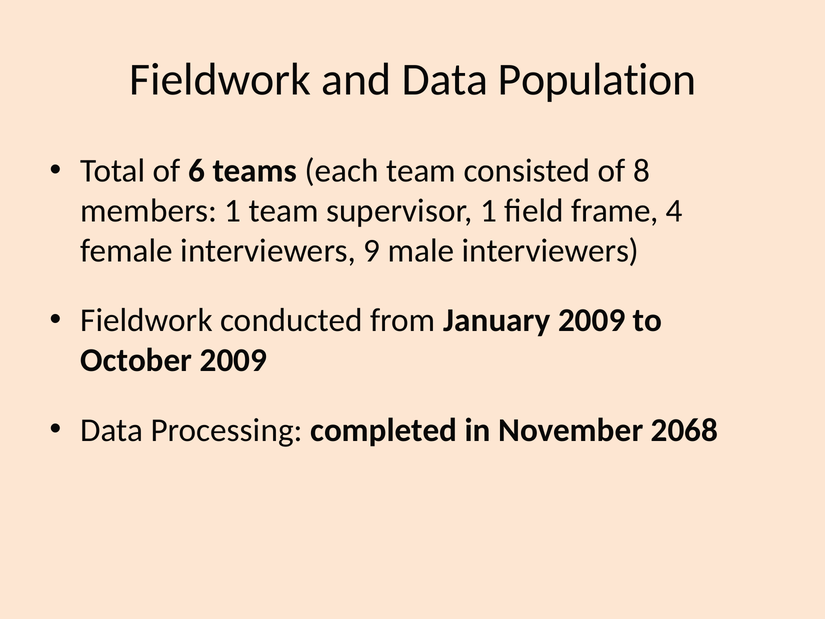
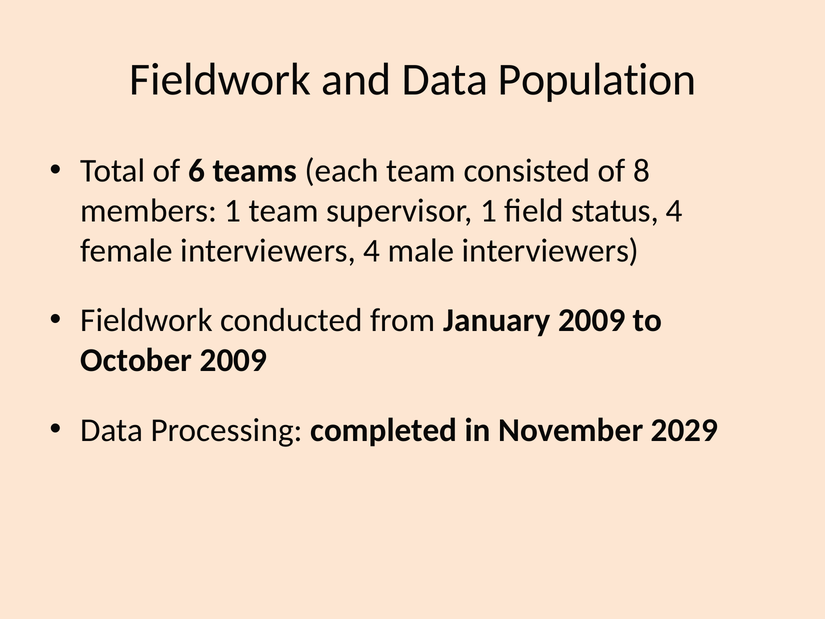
frame: frame -> status
interviewers 9: 9 -> 4
2068: 2068 -> 2029
